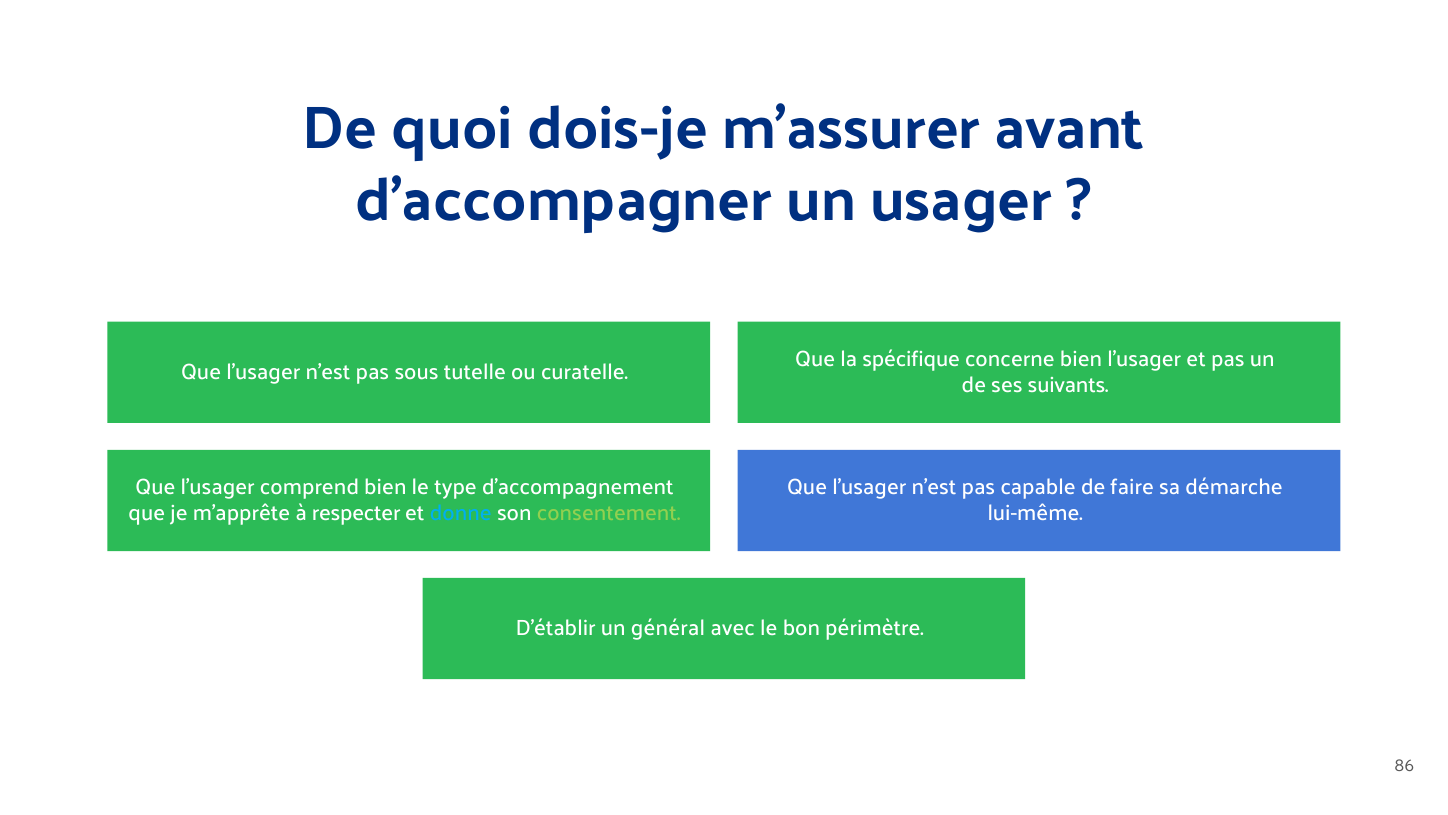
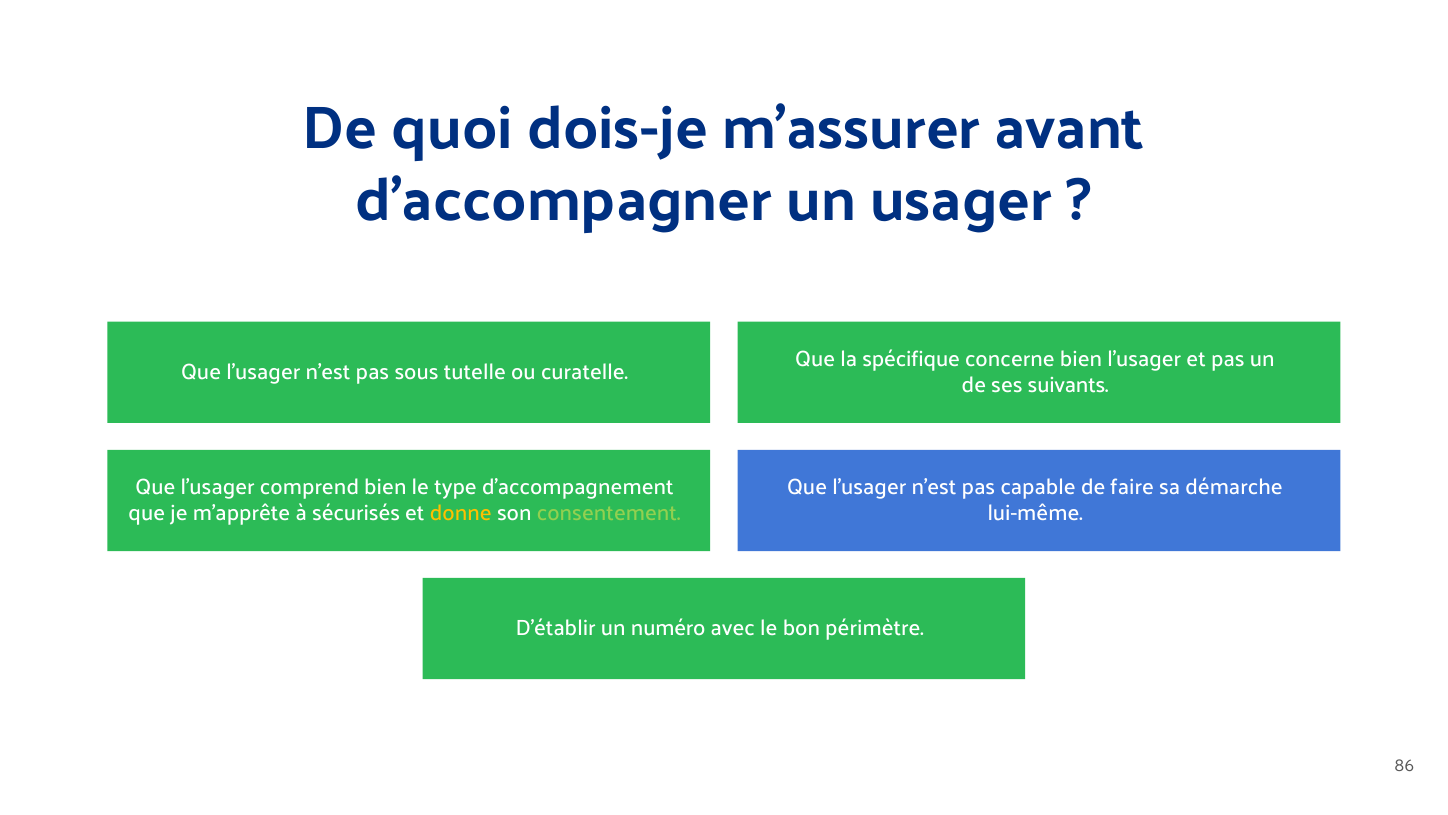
respecter: respecter -> sécurisés
donne colour: light blue -> yellow
général: général -> numéro
